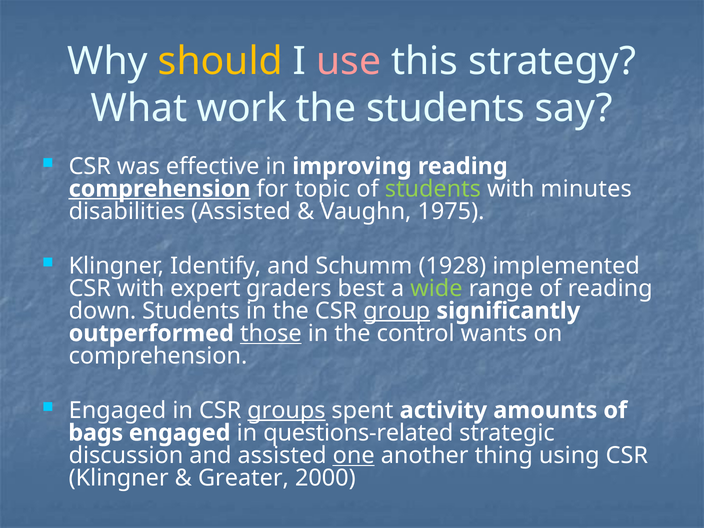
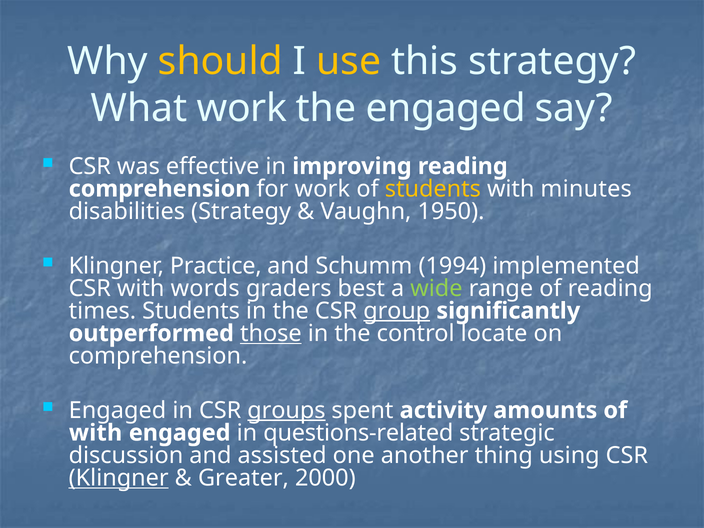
use colour: pink -> yellow
the students: students -> engaged
comprehension at (160, 189) underline: present -> none
for topic: topic -> work
students at (433, 189) colour: light green -> yellow
disabilities Assisted: Assisted -> Strategy
1975: 1975 -> 1950
Identify: Identify -> Practice
1928: 1928 -> 1994
expert: expert -> words
down: down -> times
wants: wants -> locate
bags at (96, 433): bags -> with
one underline: present -> none
Klingner at (119, 478) underline: none -> present
